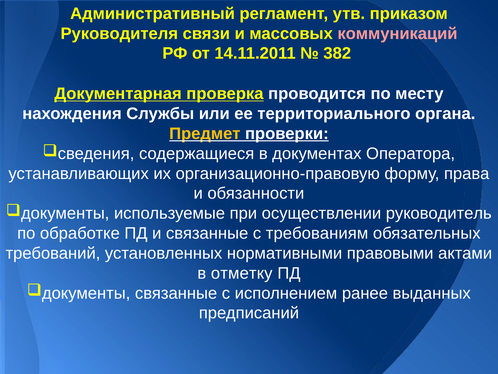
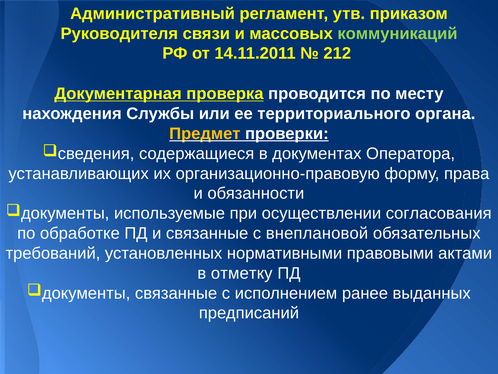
коммуникаций colour: pink -> light green
382: 382 -> 212
руководитель: руководитель -> согласования
требованиям: требованиям -> внеплановой
